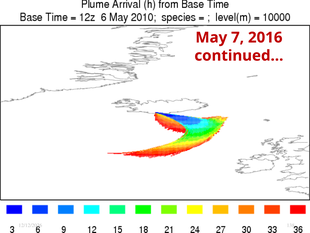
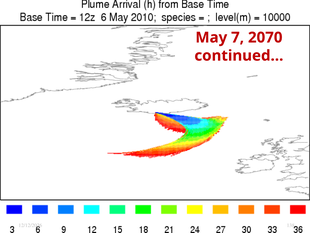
2016: 2016 -> 2070
